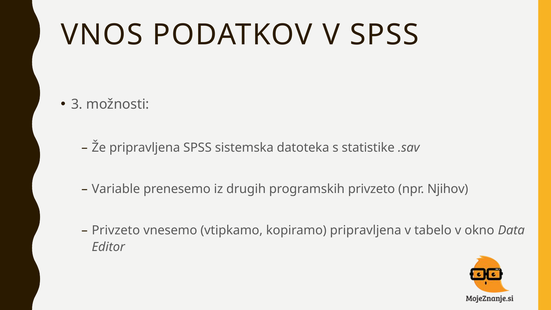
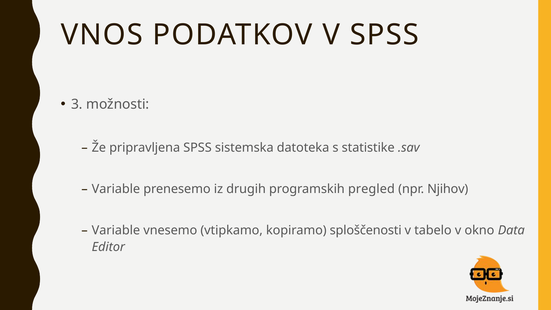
programskih privzeto: privzeto -> pregled
Privzeto at (116, 230): Privzeto -> Variable
kopiramo pripravljena: pripravljena -> sploščenosti
